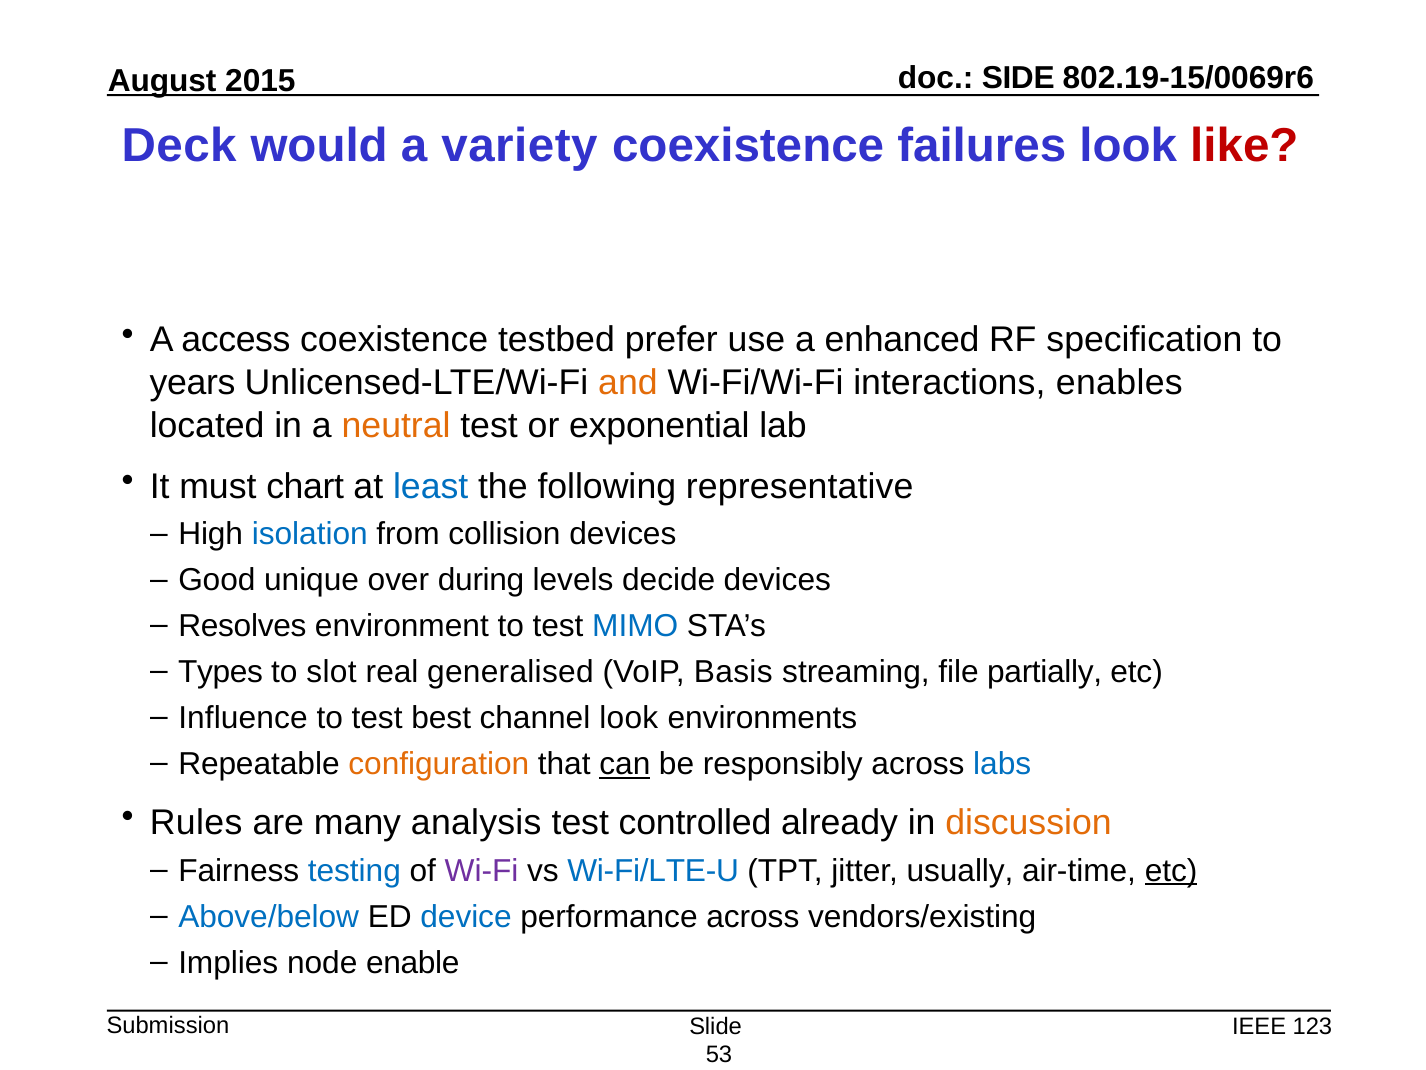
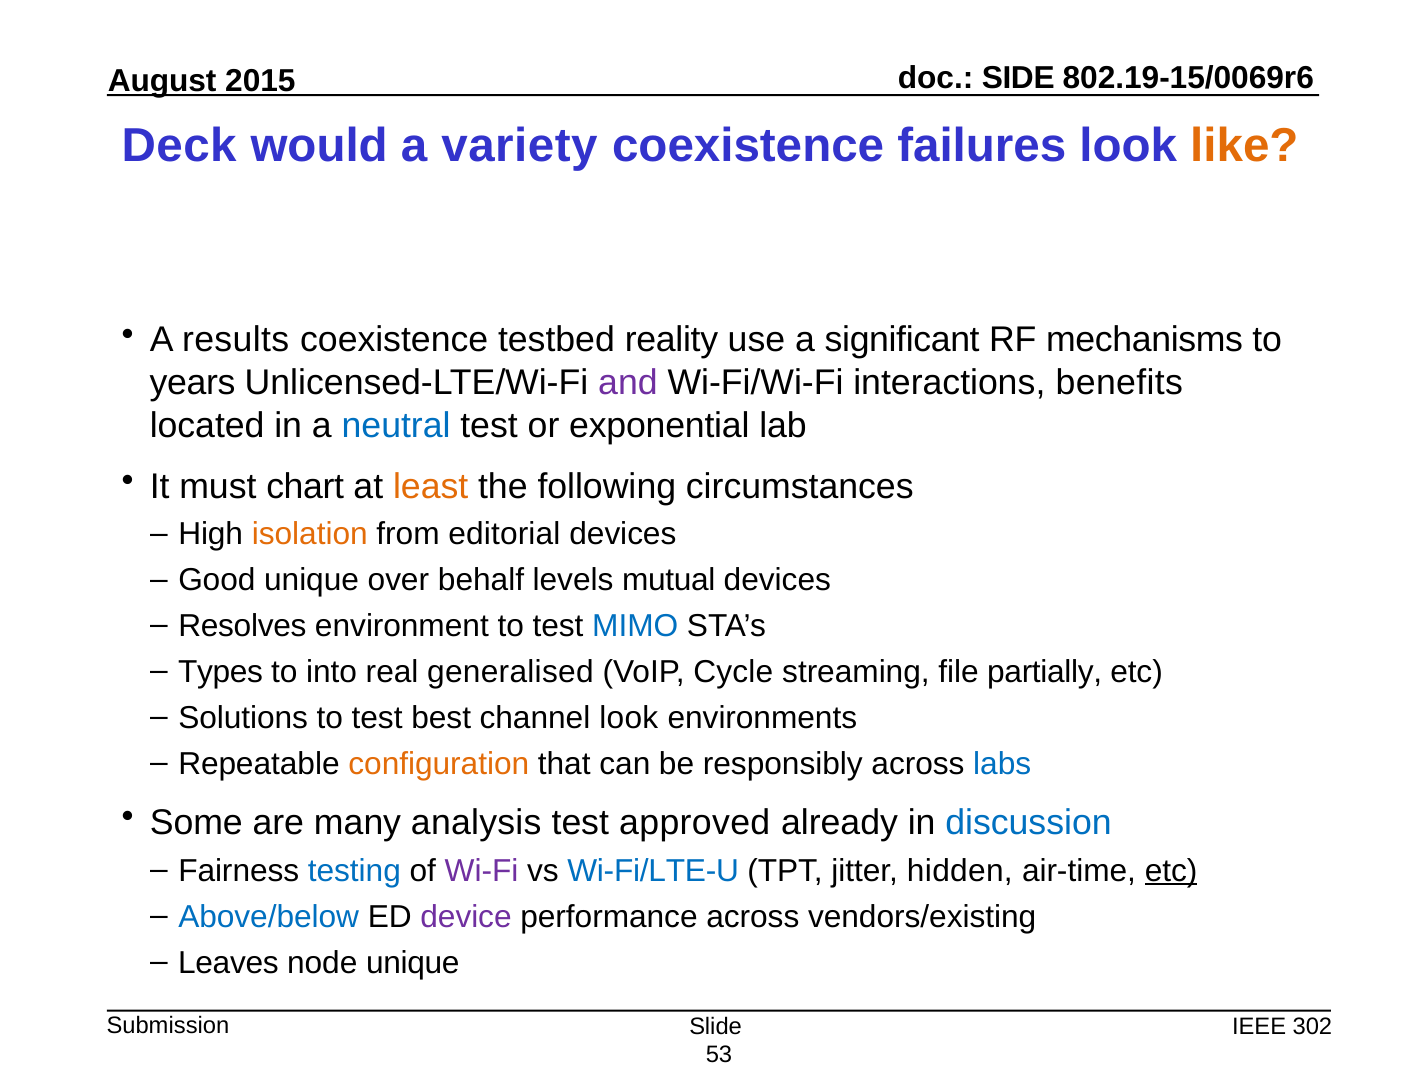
like colour: red -> orange
access: access -> results
prefer: prefer -> reality
enhanced: enhanced -> significant
specification: specification -> mechanisms
and colour: orange -> purple
enables: enables -> benefits
neutral colour: orange -> blue
least colour: blue -> orange
representative: representative -> circumstances
isolation colour: blue -> orange
collision: collision -> editorial
during: during -> behalf
decide: decide -> mutual
slot: slot -> into
Basis: Basis -> Cycle
Influence: Influence -> Solutions
can underline: present -> none
Rules: Rules -> Some
controlled: controlled -> approved
discussion colour: orange -> blue
usually: usually -> hidden
device colour: blue -> purple
Implies: Implies -> Leaves
node enable: enable -> unique
123: 123 -> 302
